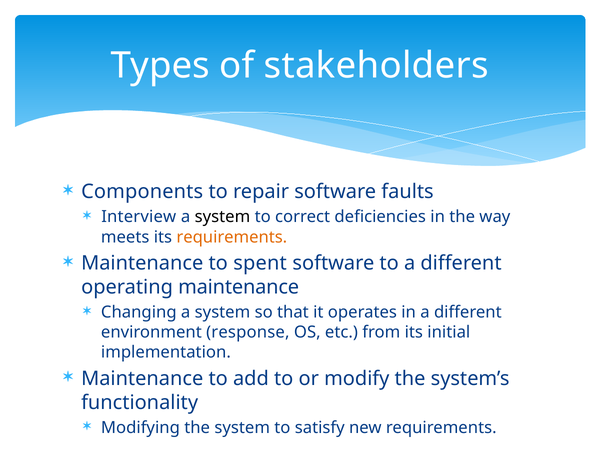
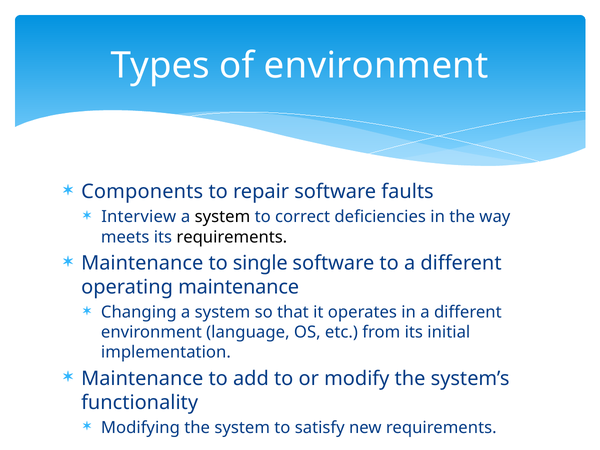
of stakeholders: stakeholders -> environment
requirements at (232, 237) colour: orange -> black
spent: spent -> single
response: response -> language
